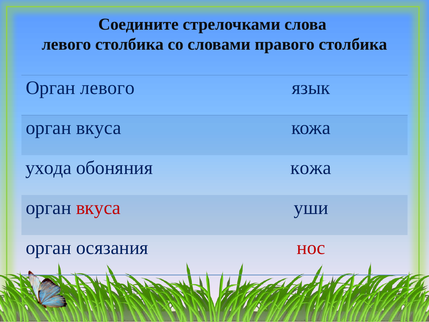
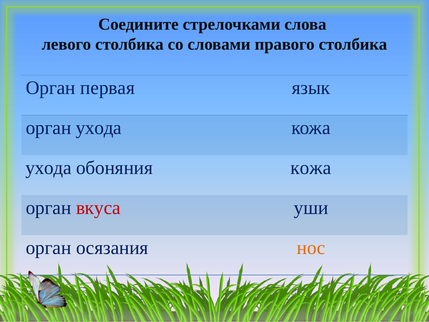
Орган левого: левого -> первая
вкуса at (99, 128): вкуса -> ухода
нос colour: red -> orange
